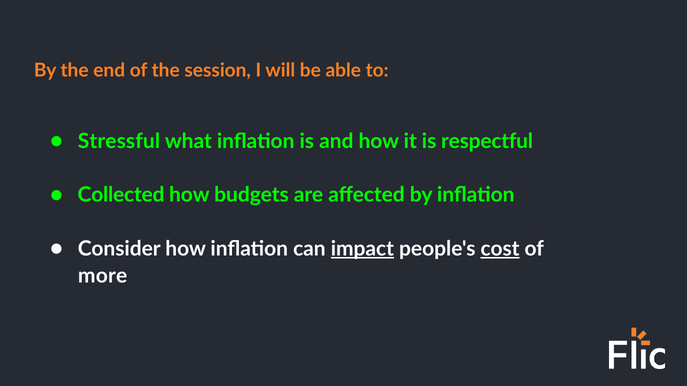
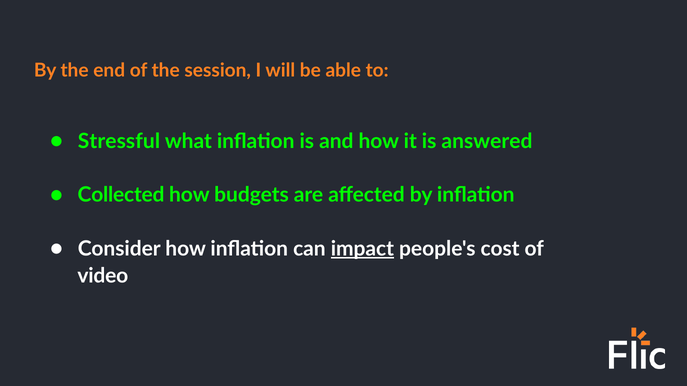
respectful: respectful -> answered
cost underline: present -> none
more: more -> video
